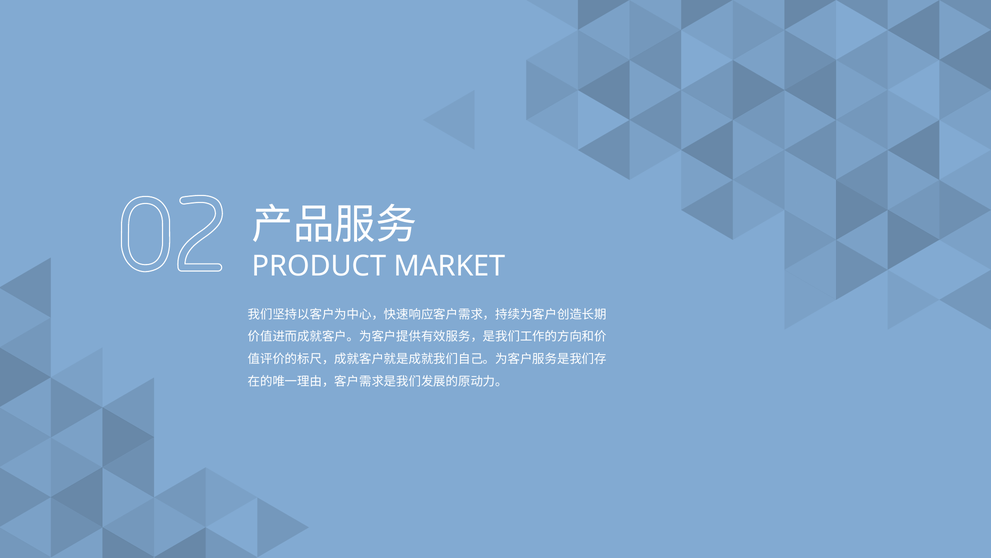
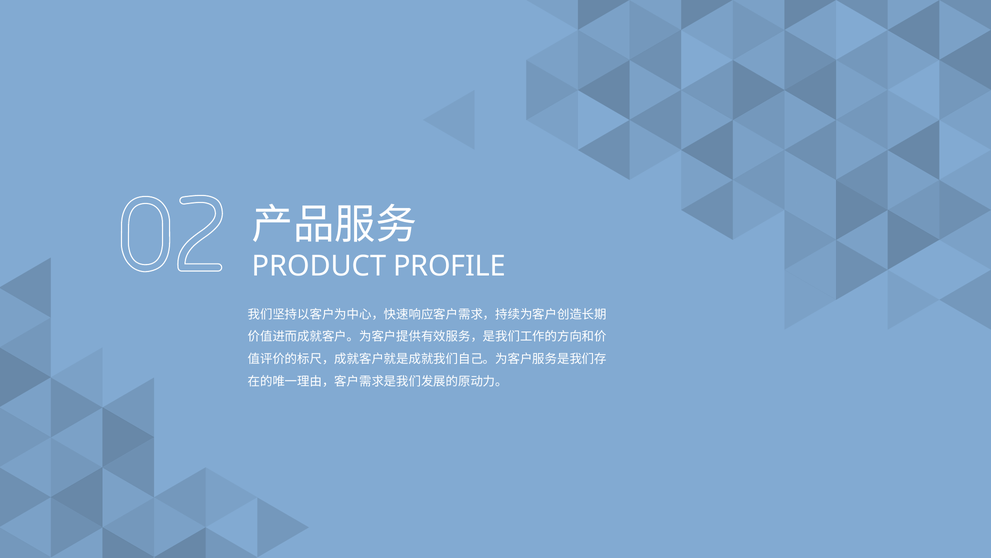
MARKET: MARKET -> PROFILE
